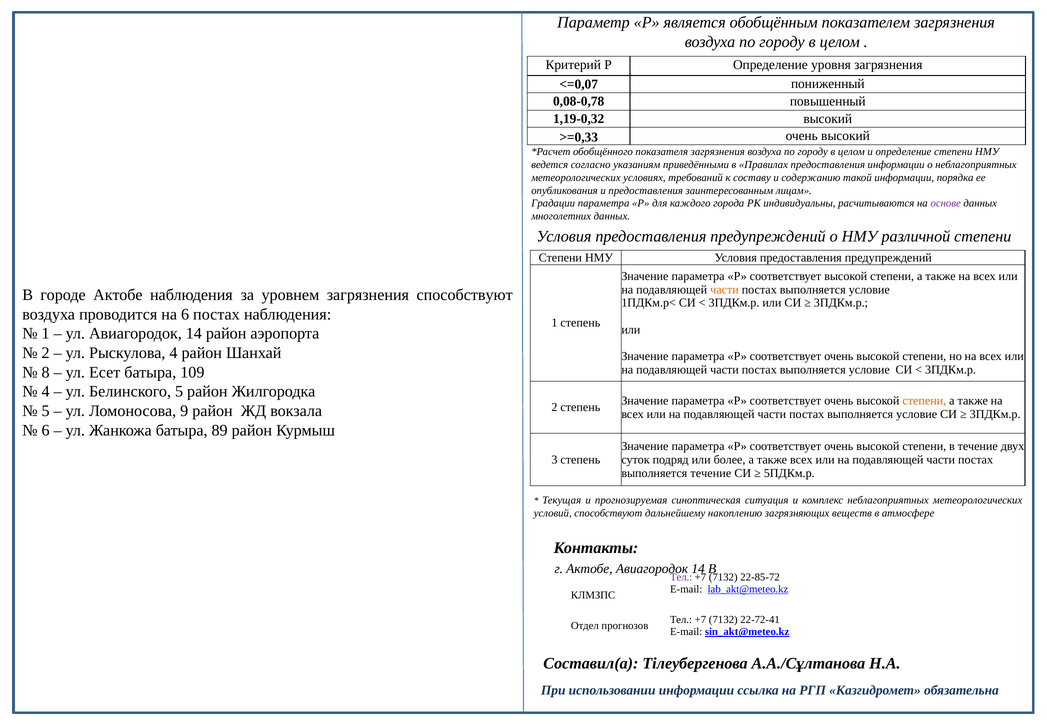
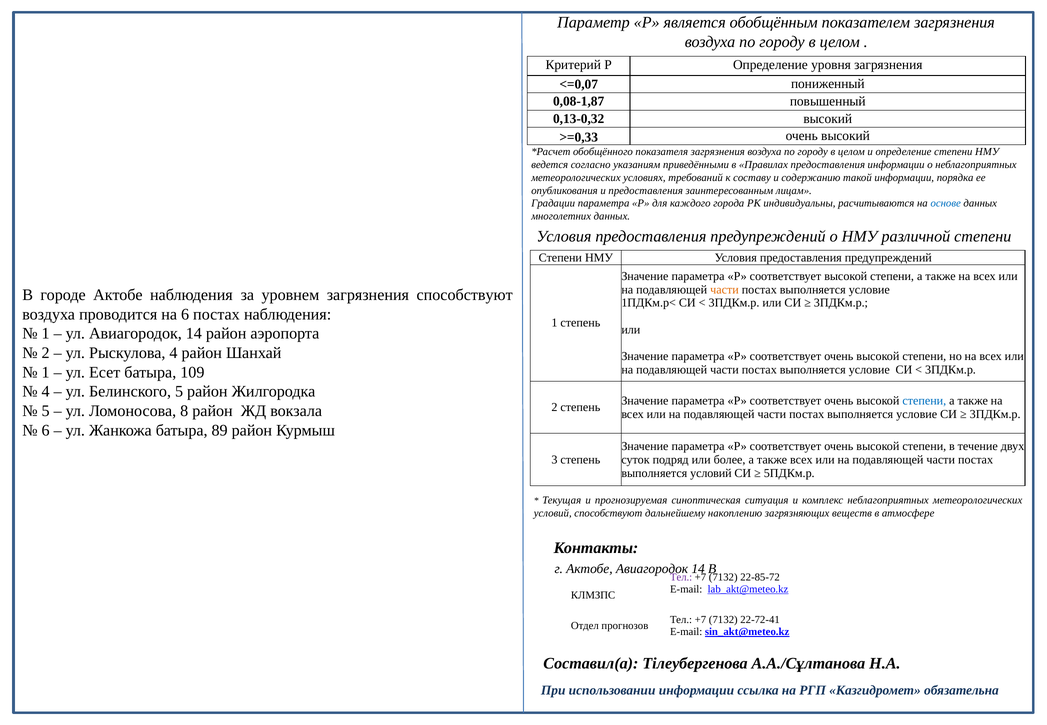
0,08-0,78: 0,08-0,78 -> 0,08-1,87
1,19-0,32: 1,19-0,32 -> 0,13-0,32
основе colour: purple -> blue
8 at (46, 372): 8 -> 1
степени at (924, 401) colour: orange -> blue
9: 9 -> 8
выполняется течение: течение -> условий
